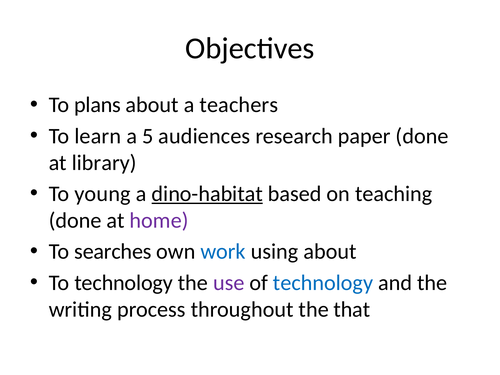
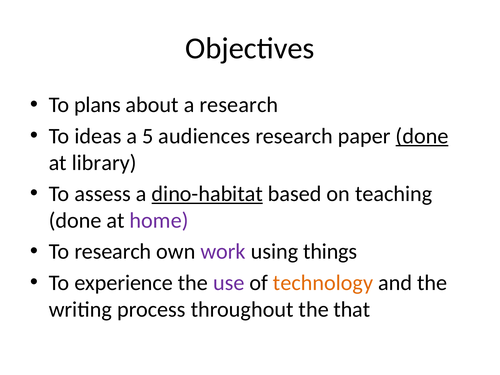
a teachers: teachers -> research
learn: learn -> ideas
done at (422, 136) underline: none -> present
young: young -> assess
To searches: searches -> research
work colour: blue -> purple
using about: about -> things
To technology: technology -> experience
technology at (323, 283) colour: blue -> orange
